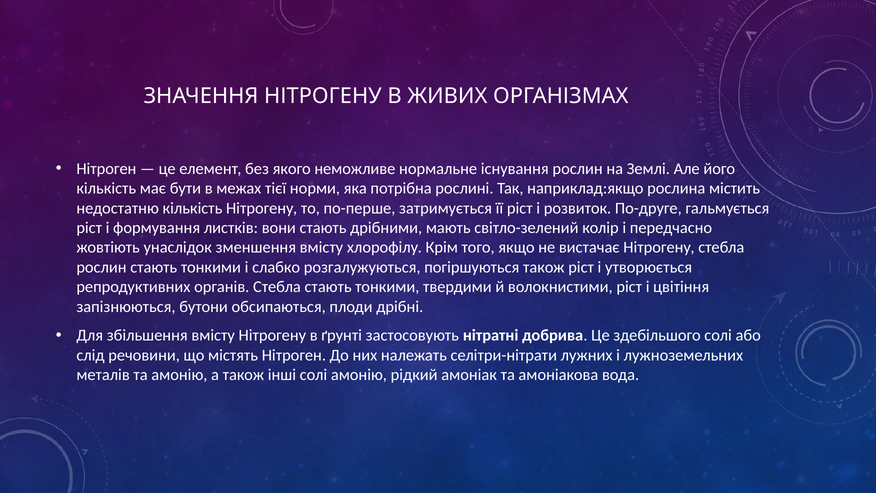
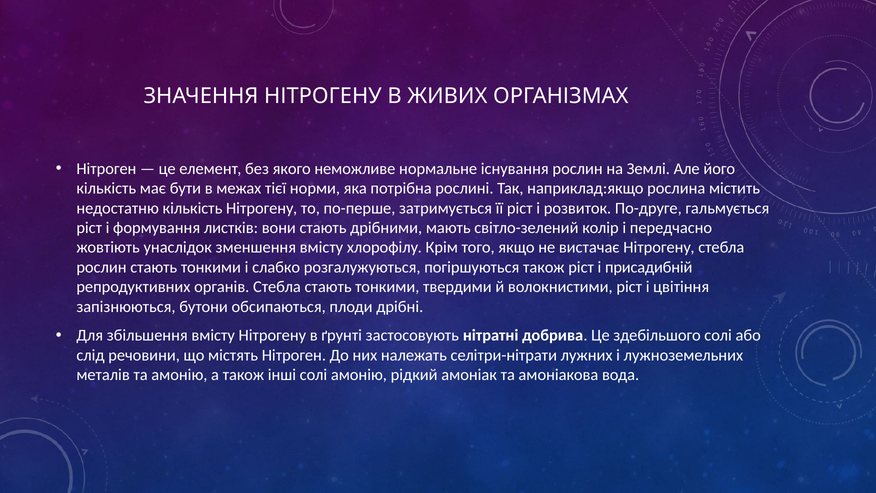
утворюється: утворюється -> присадибній
